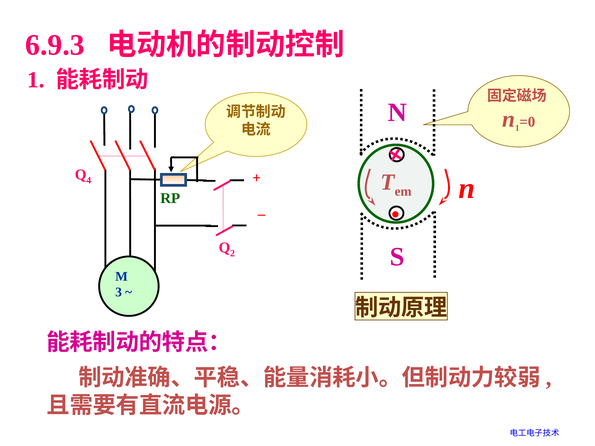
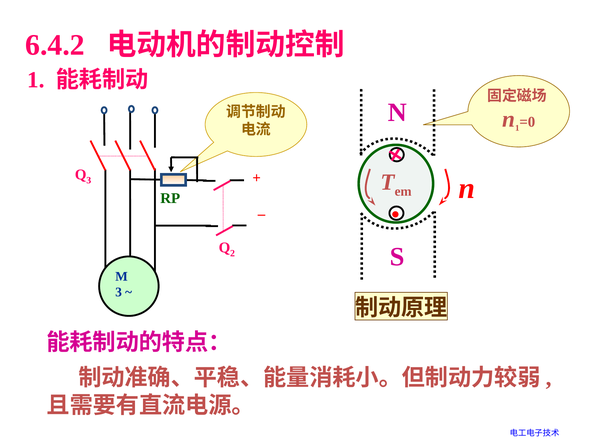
6.9.3: 6.9.3 -> 6.4.2
4 at (89, 180): 4 -> 3
